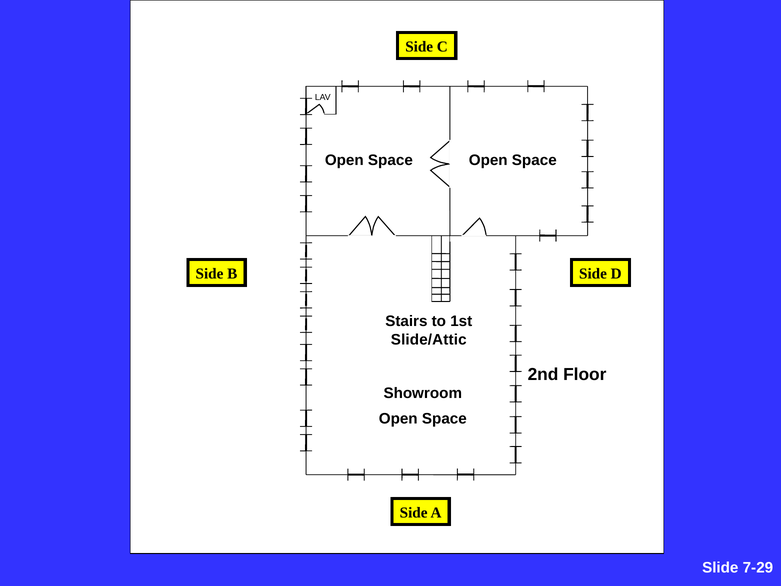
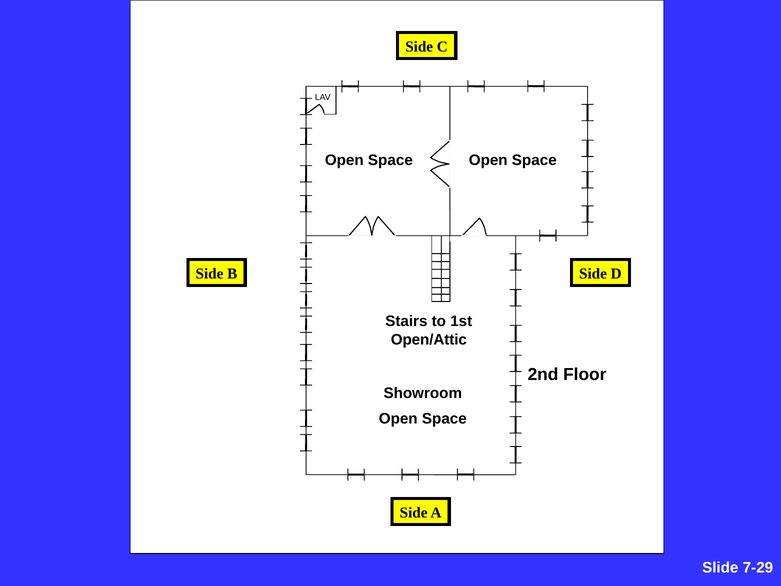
Slide/Attic: Slide/Attic -> Open/Attic
